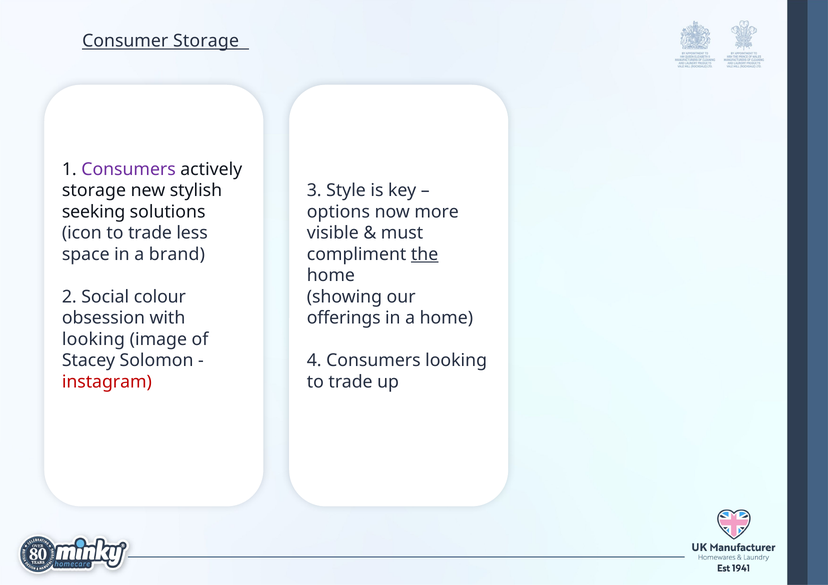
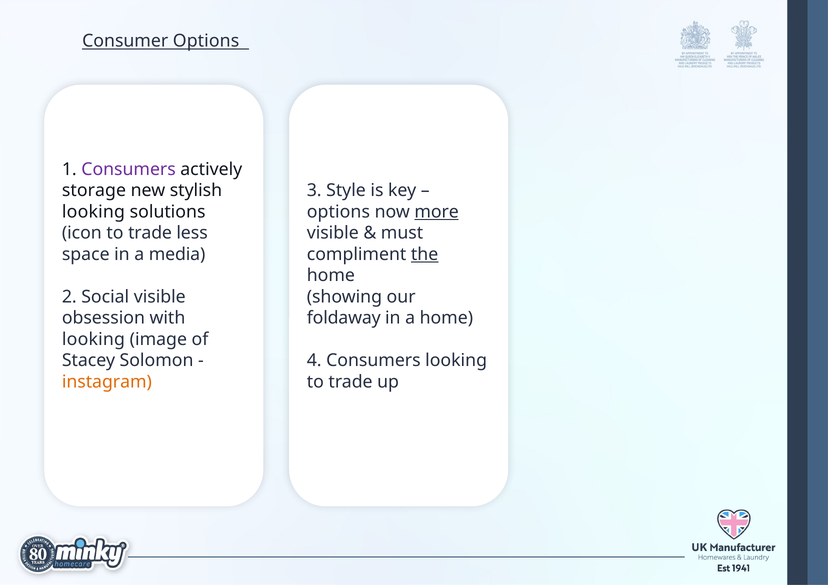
Consumer Storage: Storage -> Options
seeking at (94, 212): seeking -> looking
more underline: none -> present
brand: brand -> media
Social colour: colour -> visible
offerings: offerings -> foldaway
instagram colour: red -> orange
